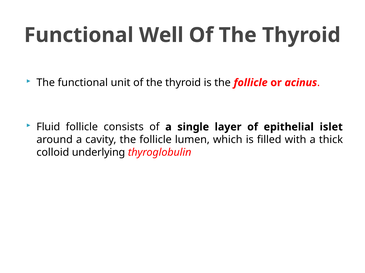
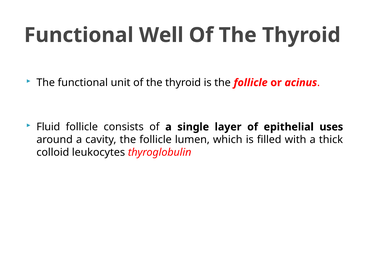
islet: islet -> uses
underlying: underlying -> leukocytes
